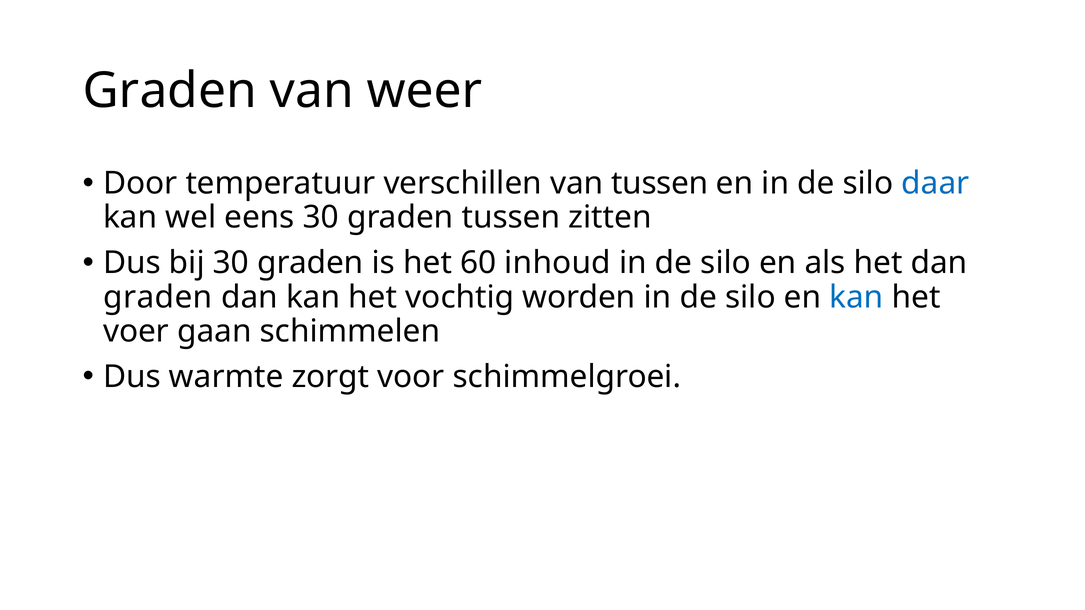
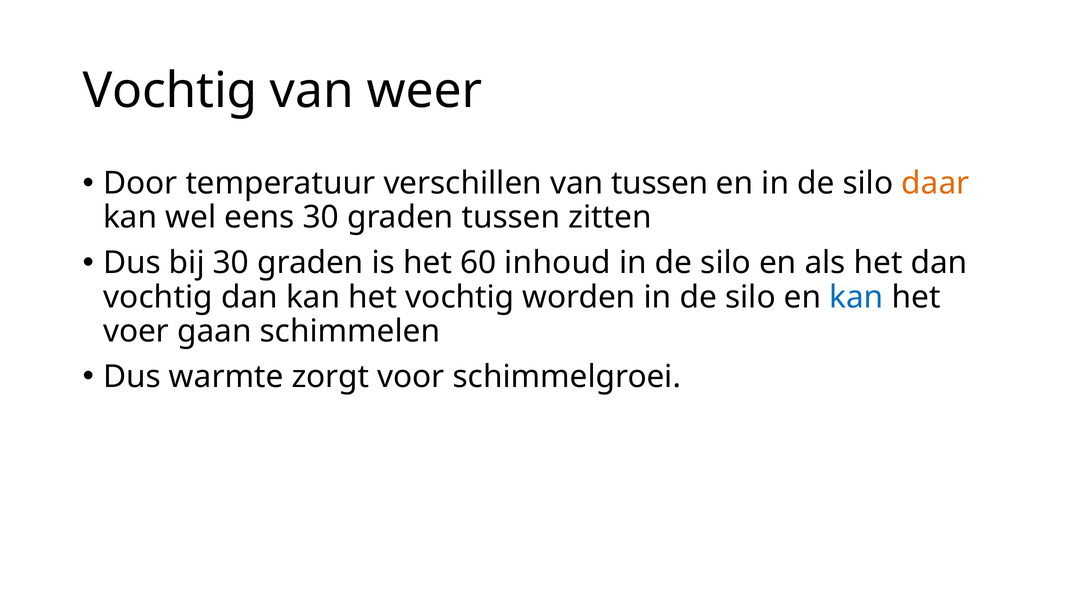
Graden at (170, 91): Graden -> Vochtig
daar colour: blue -> orange
graden at (158, 297): graden -> vochtig
